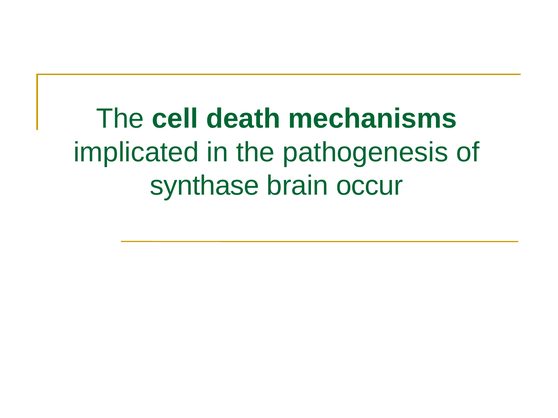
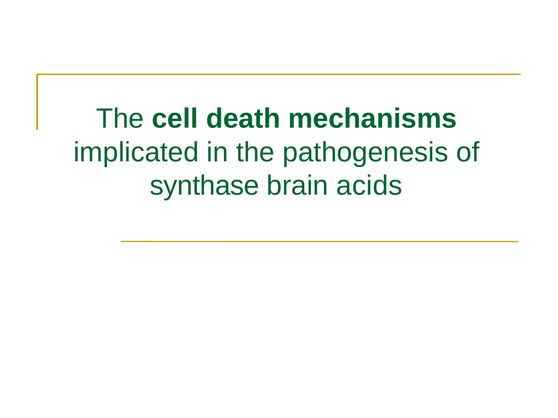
occur: occur -> acids
